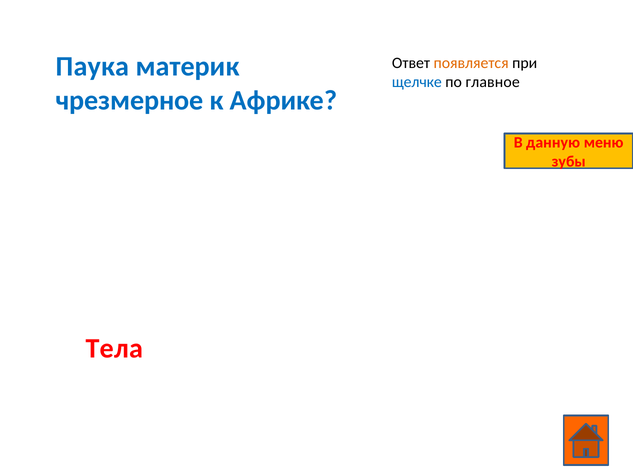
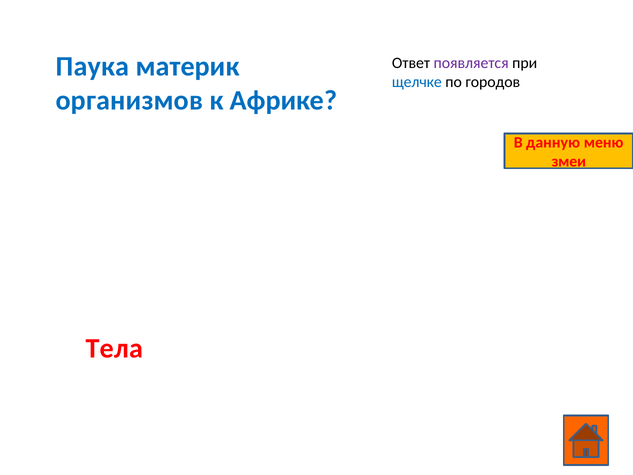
появляется colour: orange -> purple
главное: главное -> городов
чрезмерное: чрезмерное -> организмов
зубы: зубы -> змеи
